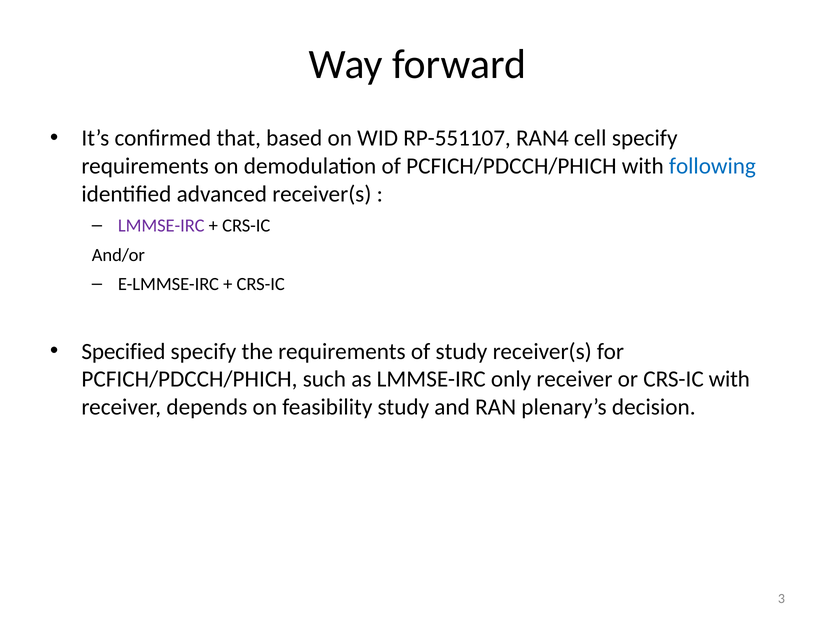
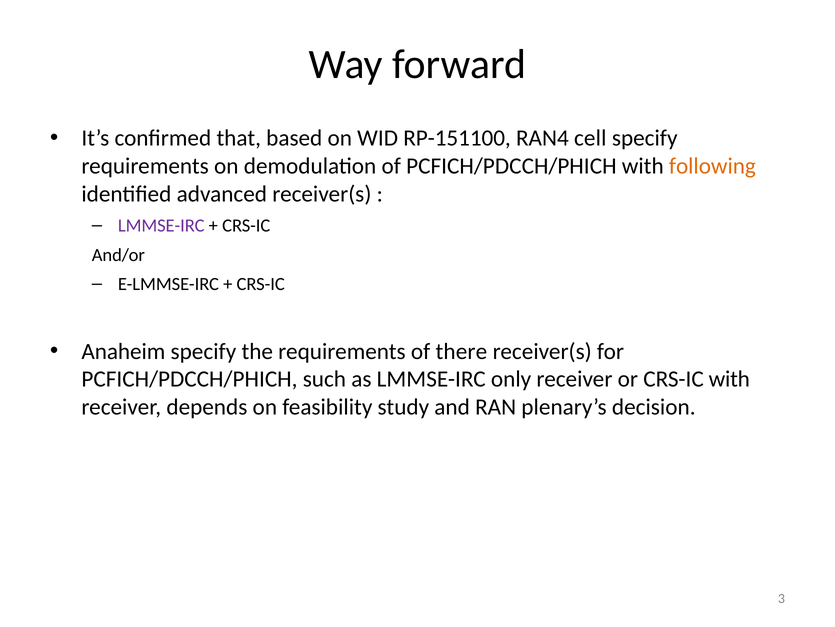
RP-551107: RP-551107 -> RP-151100
following colour: blue -> orange
Specified: Specified -> Anaheim
of study: study -> there
